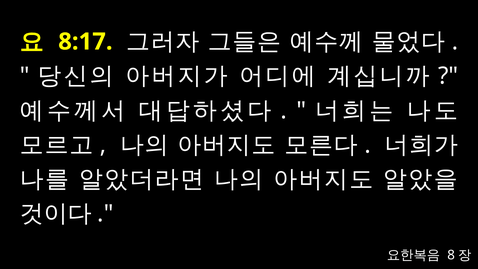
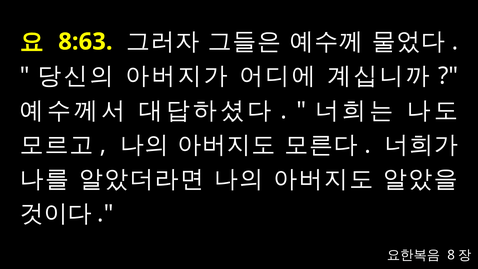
8:17: 8:17 -> 8:63
